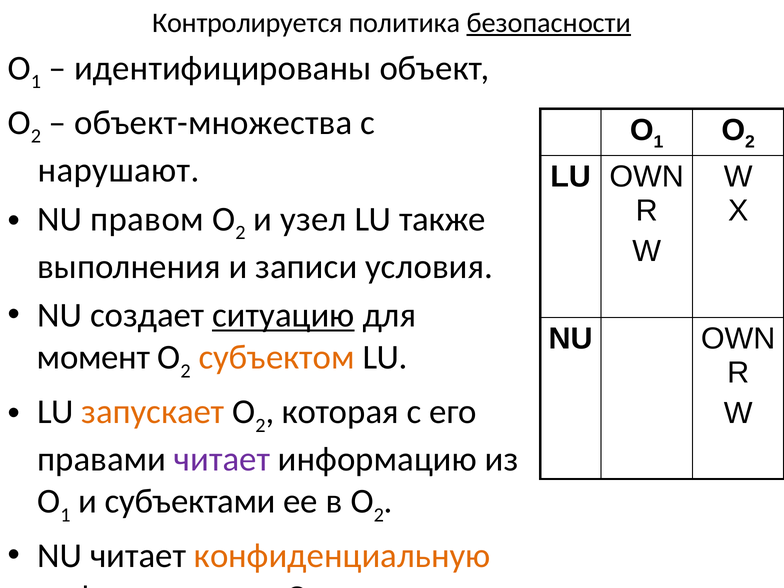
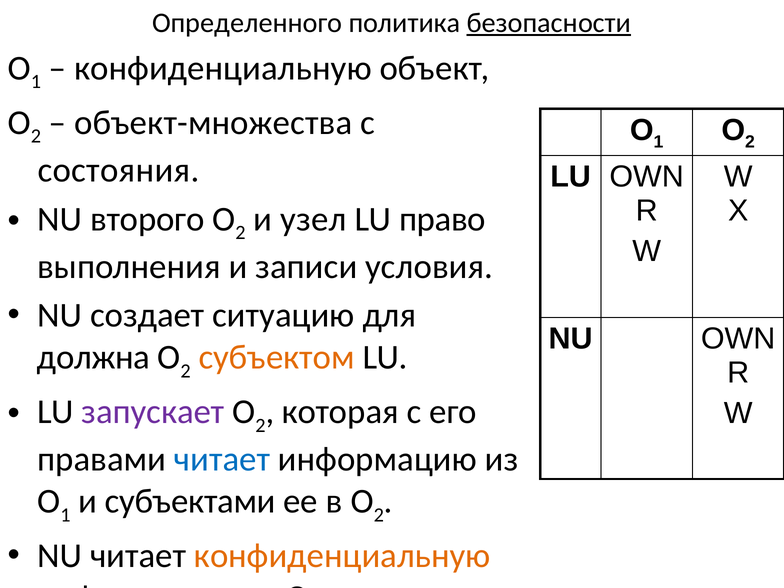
Контролируется: Контролируется -> Определенного
идентифицированы at (223, 68): идентифицированы -> конфиденциальную
нарушают: нарушают -> состояния
правом: правом -> второго
также: также -> право
ситуацию underline: present -> none
момент: момент -> должна
запускает colour: orange -> purple
читает at (222, 459) colour: purple -> blue
